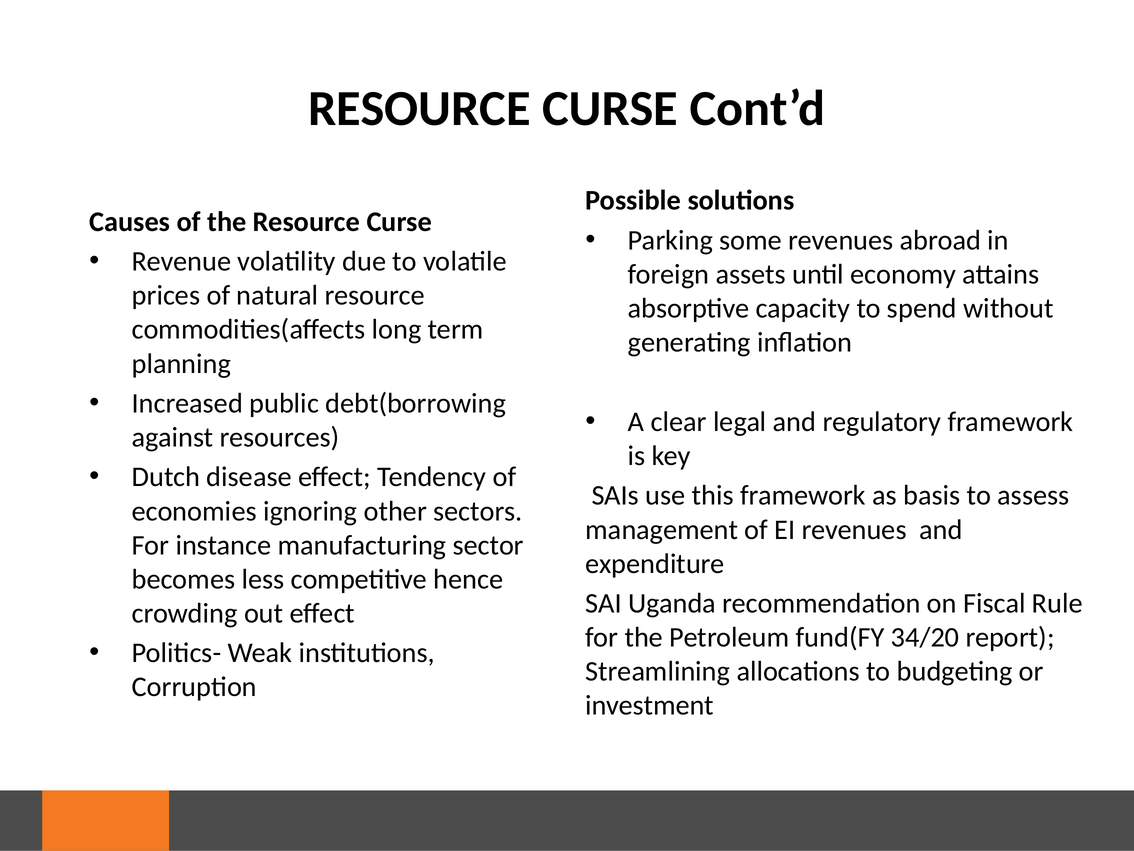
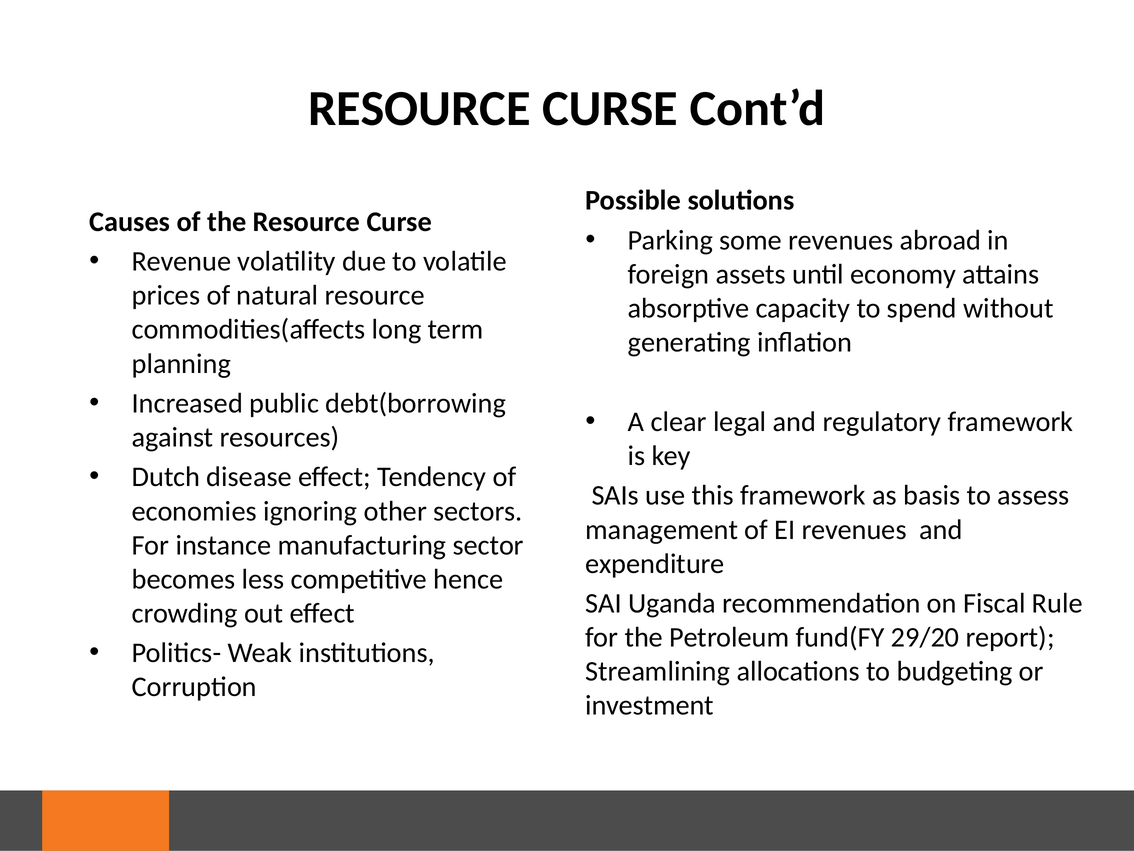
34/20: 34/20 -> 29/20
